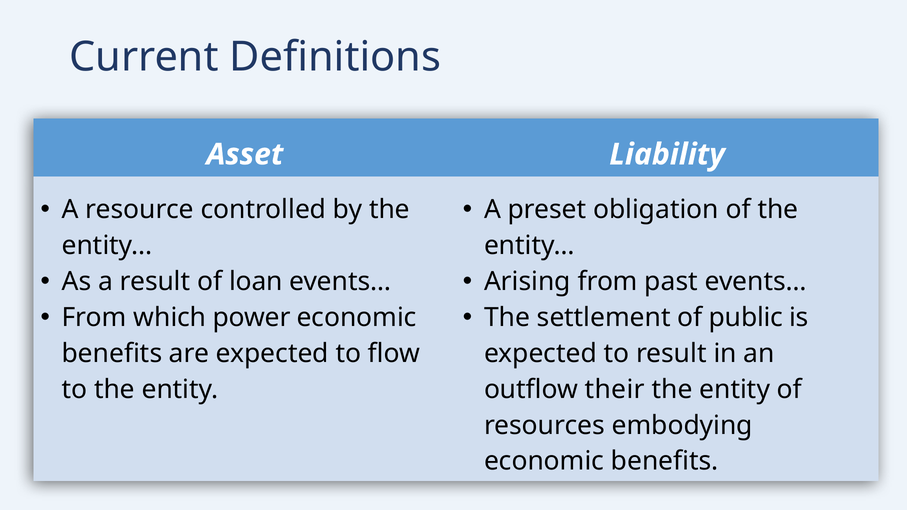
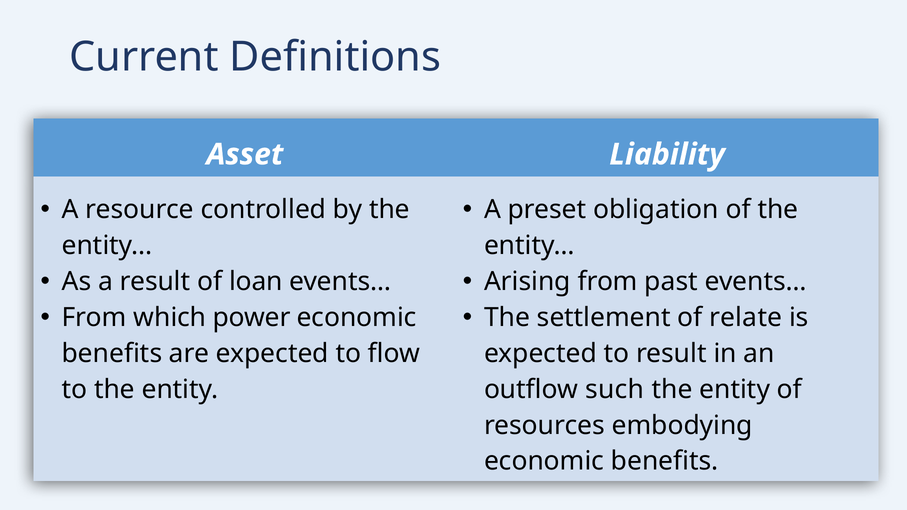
public: public -> relate
their: their -> such
